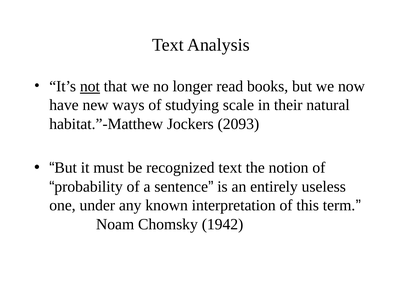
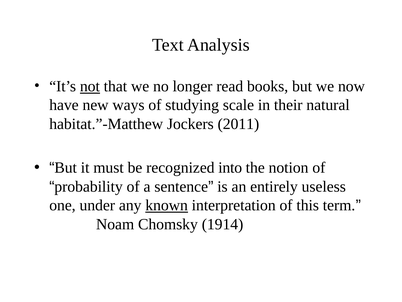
2093: 2093 -> 2011
recognized text: text -> into
known underline: none -> present
1942: 1942 -> 1914
